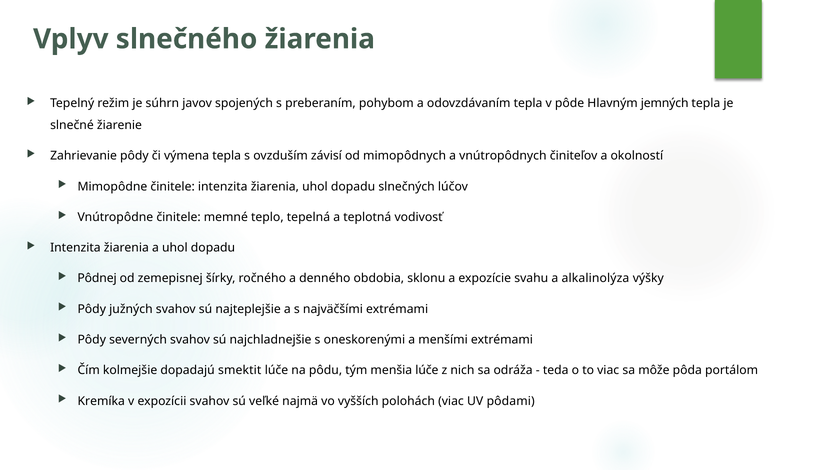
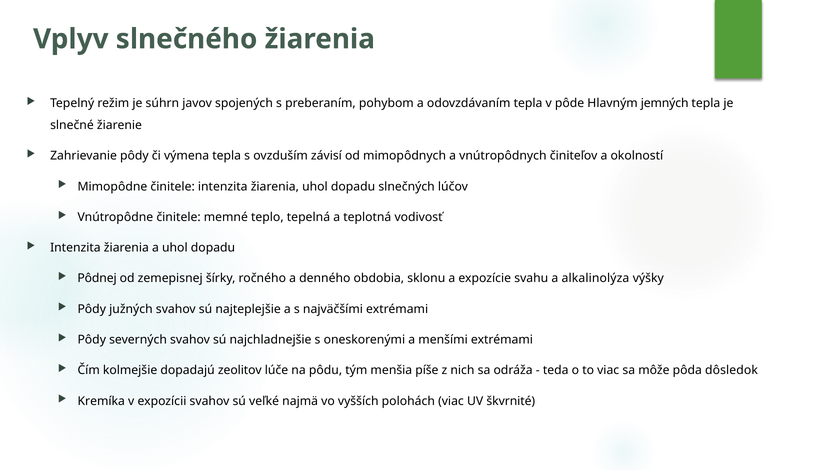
smektit: smektit -> zeolitov
menšia lúče: lúče -> píše
portálom: portálom -> dôsledok
pôdami: pôdami -> škvrnité
